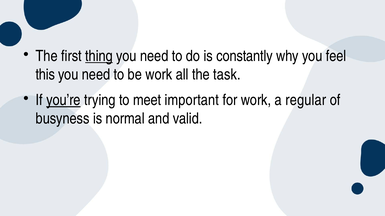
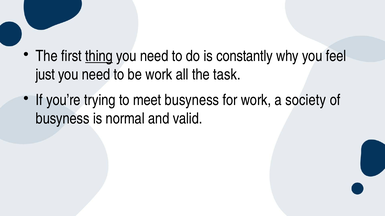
this: this -> just
you’re underline: present -> none
meet important: important -> busyness
regular: regular -> society
